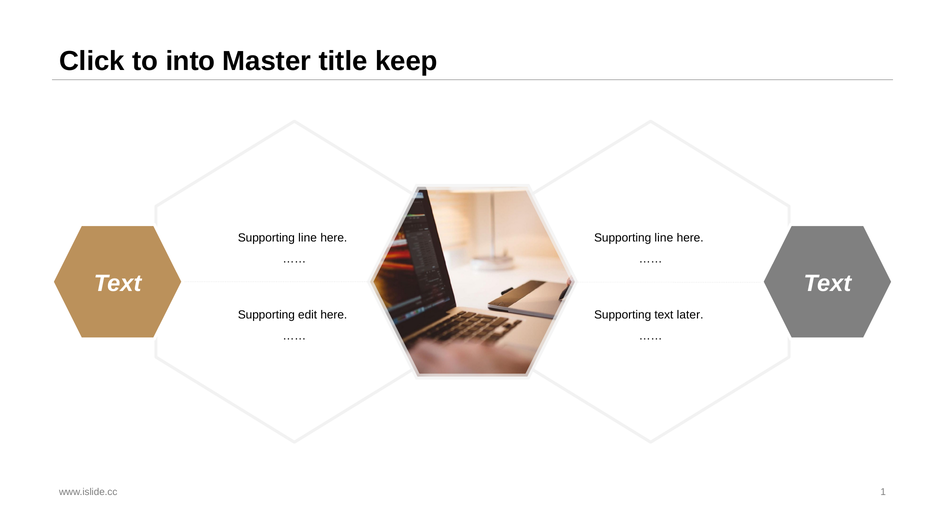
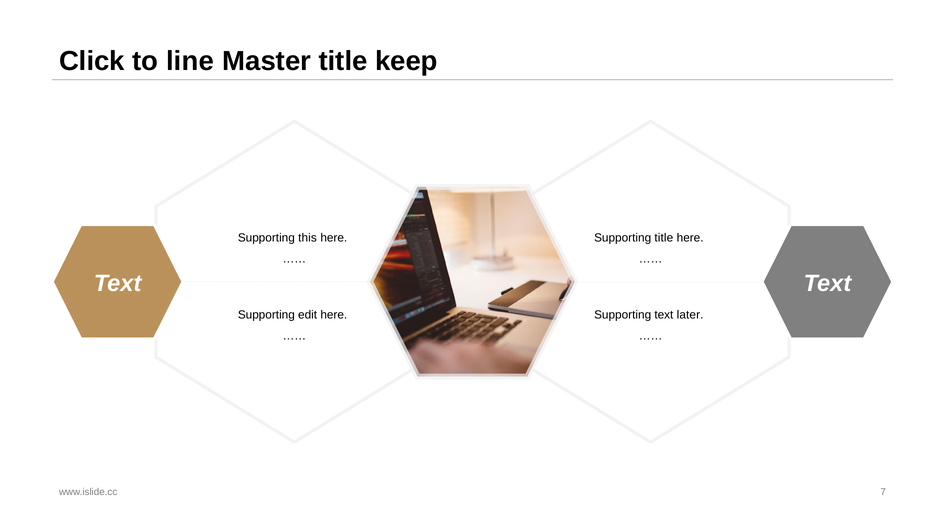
into: into -> line
line at (308, 238): line -> this
line at (664, 238): line -> title
1: 1 -> 7
